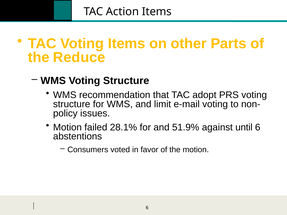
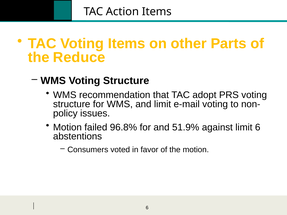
28.1%: 28.1% -> 96.8%
against until: until -> limit
